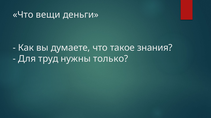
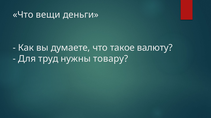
знания: знания -> валюту
только: только -> товару
